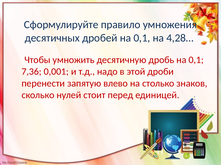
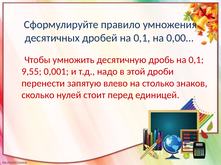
4,28…: 4,28… -> 0,00…
7,36: 7,36 -> 9,55
